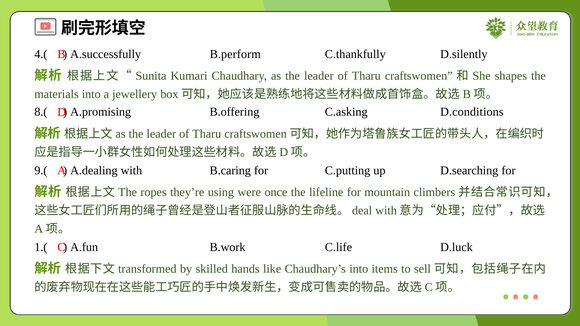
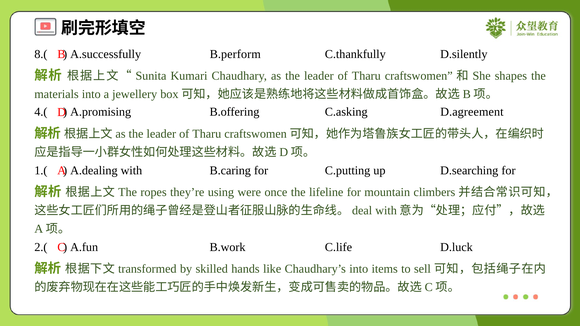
4.(: 4.( -> 8.(
8.(: 8.( -> 4.(
D.conditions: D.conditions -> D.agreement
9.(: 9.( -> 1.(
1.(: 1.( -> 2.(
